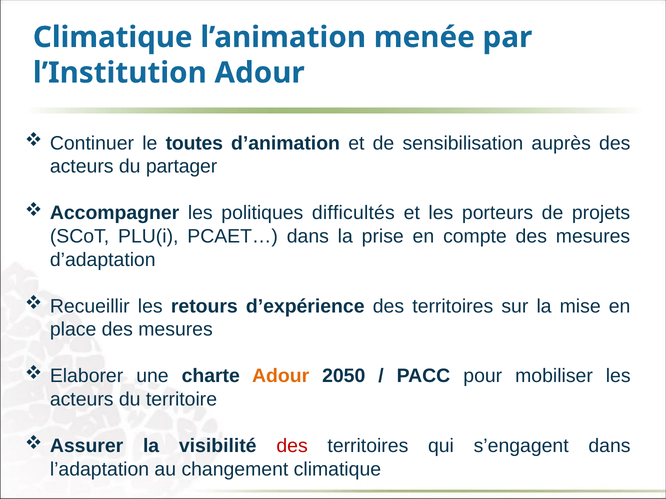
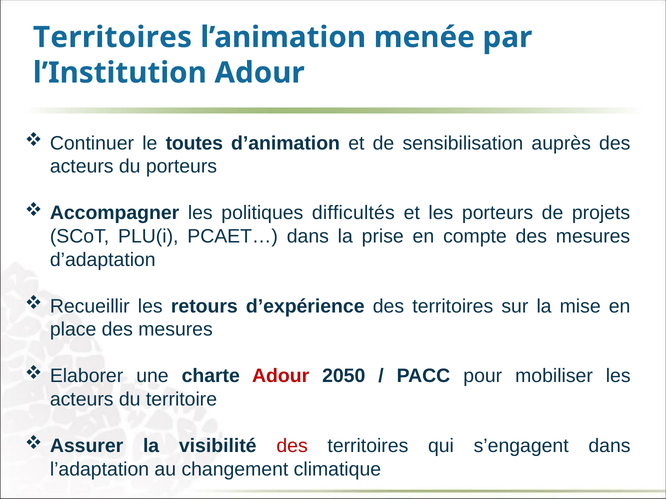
Climatique at (113, 37): Climatique -> Territoires
du partager: partager -> porteurs
Adour at (281, 376) colour: orange -> red
